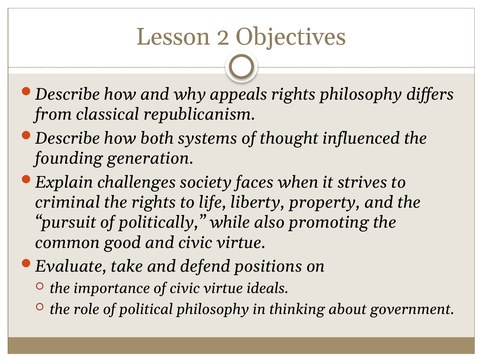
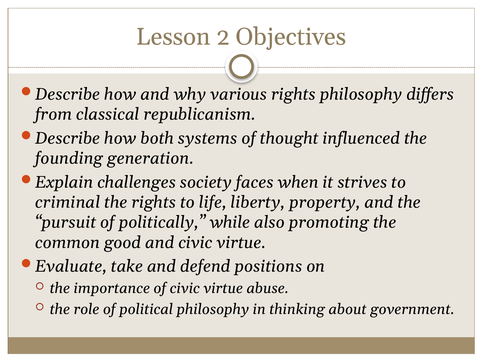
appeals: appeals -> various
ideals: ideals -> abuse
